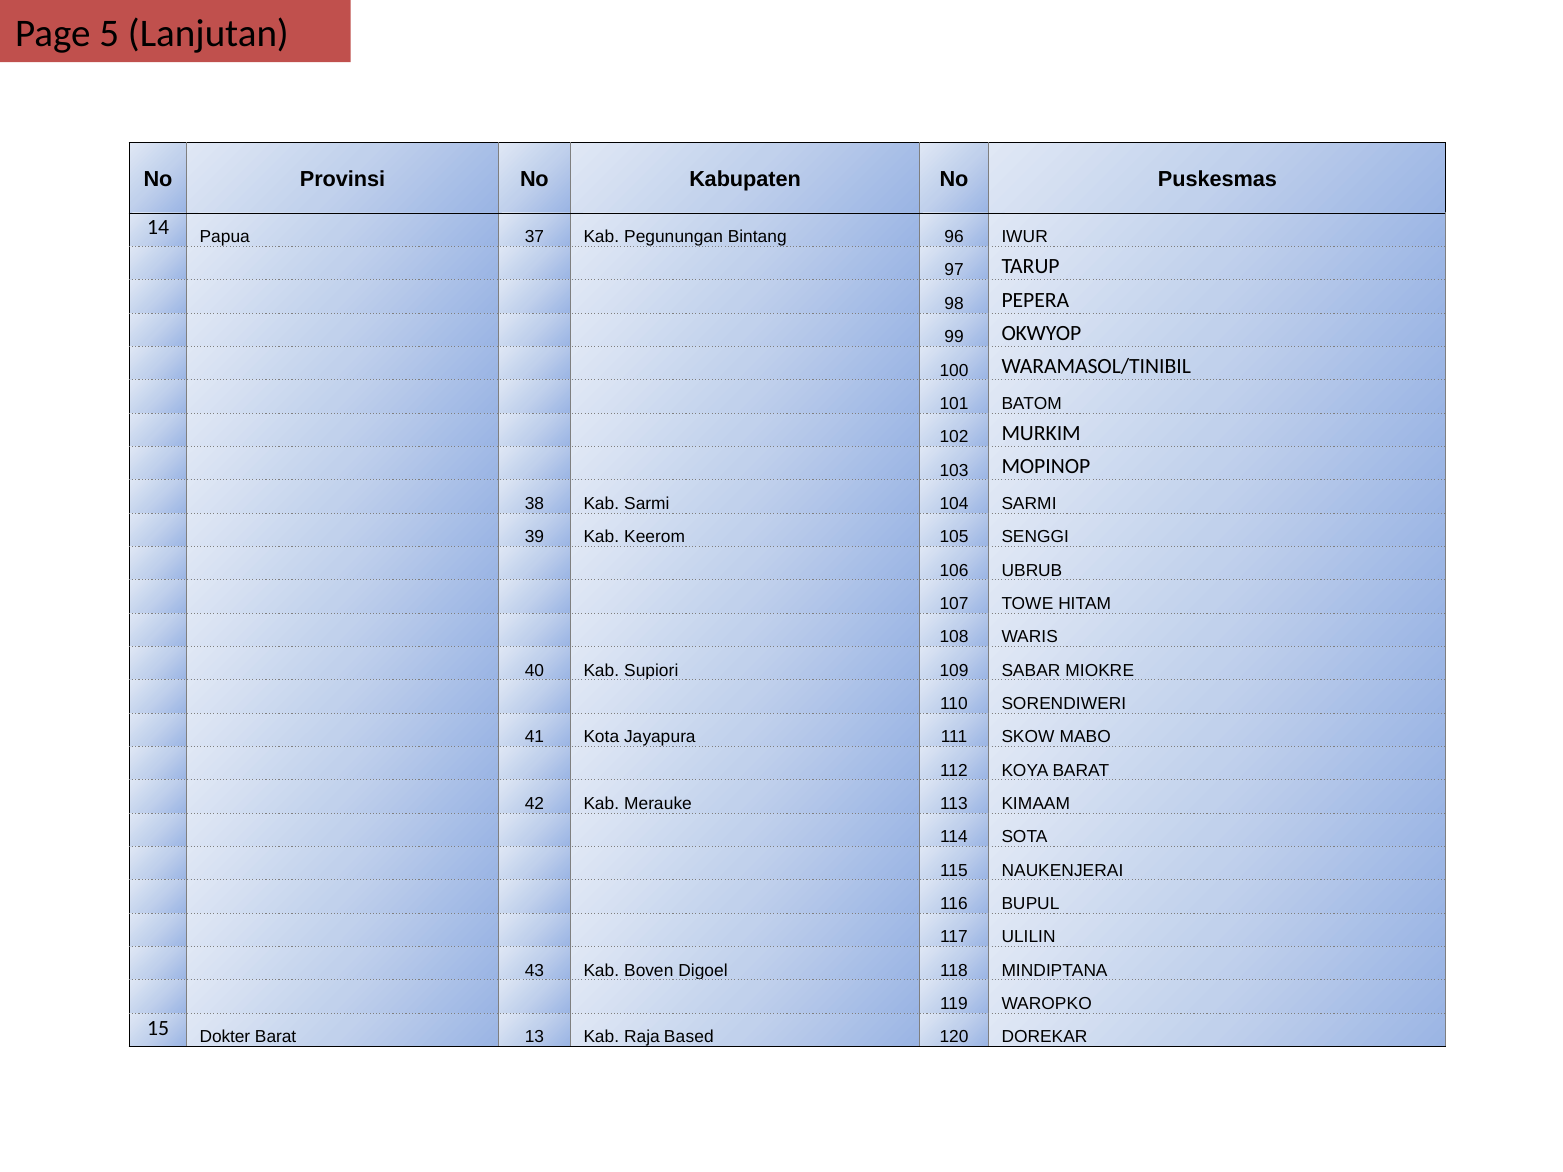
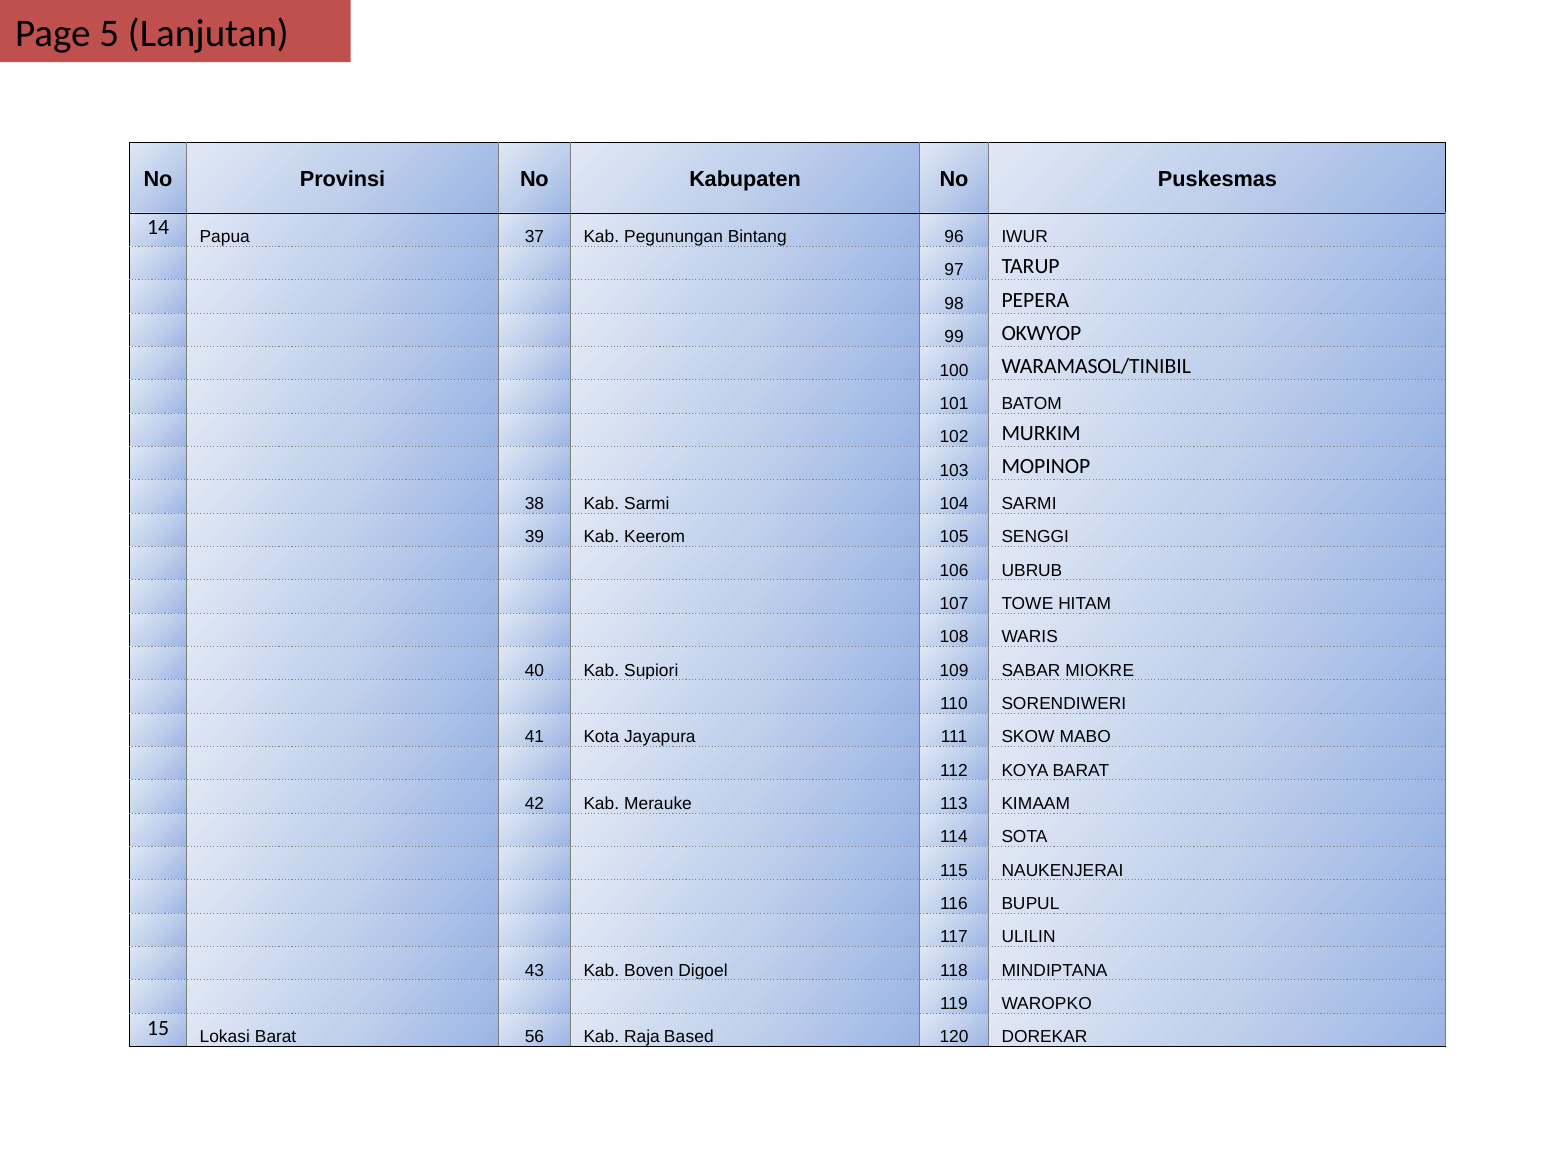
Dokter: Dokter -> Lokasi
13: 13 -> 56
